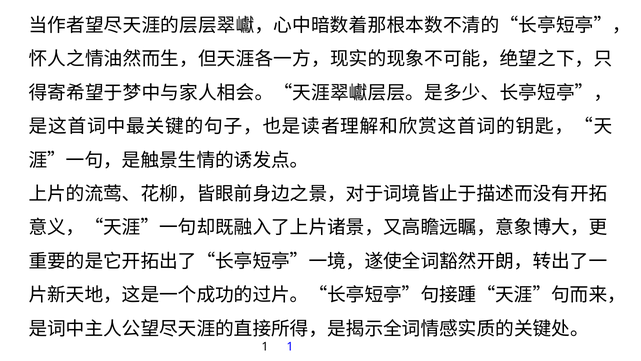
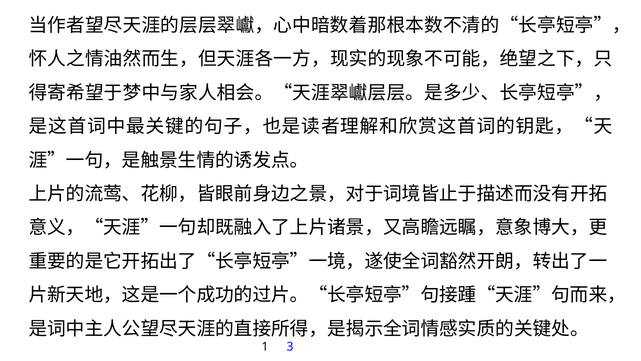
1 1: 1 -> 3
